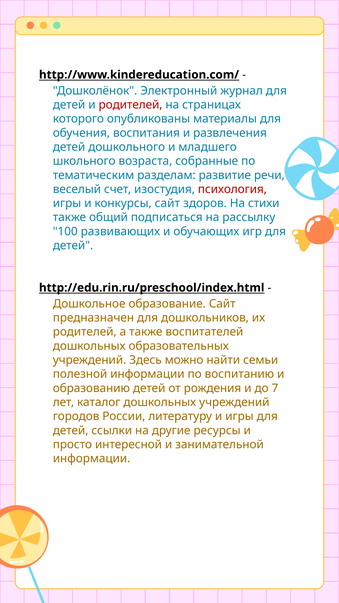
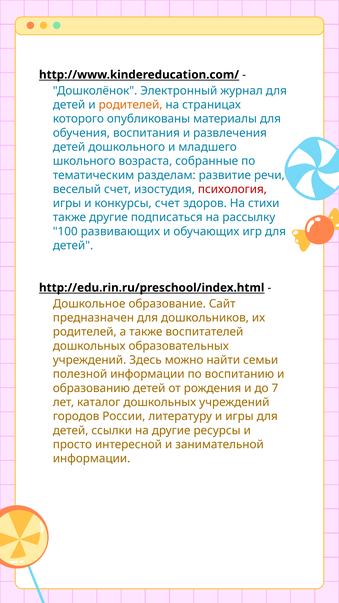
родителей at (131, 105) colour: red -> orange
конкурсы сайт: сайт -> счет
также общий: общий -> другие
